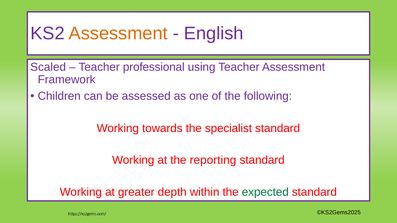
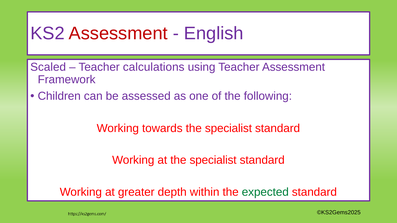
Assessment at (118, 33) colour: orange -> red
professional: professional -> calculations
at the reporting: reporting -> specialist
